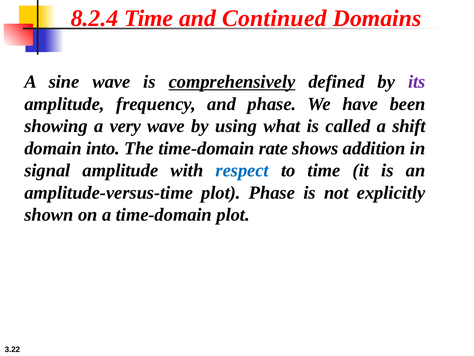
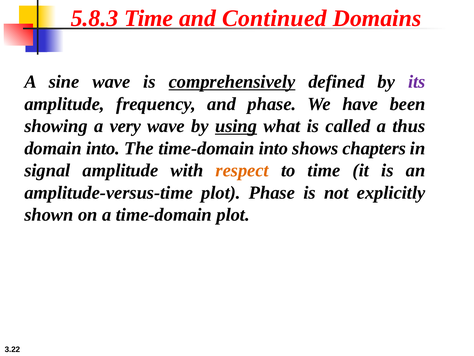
8.2.4: 8.2.4 -> 5.8.3
using underline: none -> present
shift: shift -> thus
time-domain rate: rate -> into
addition: addition -> chapters
respect colour: blue -> orange
